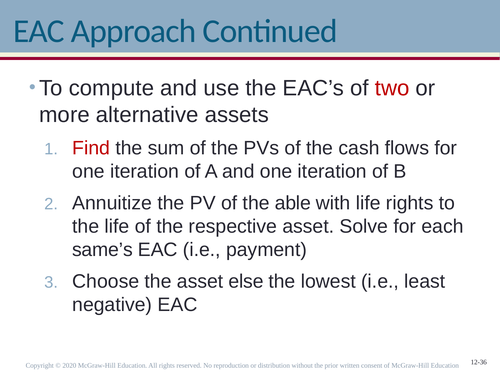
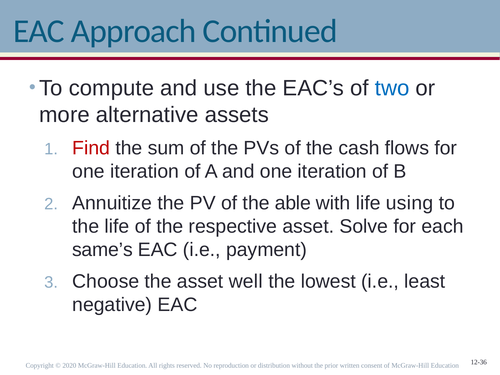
two colour: red -> blue
life rights: rights -> using
else: else -> well
